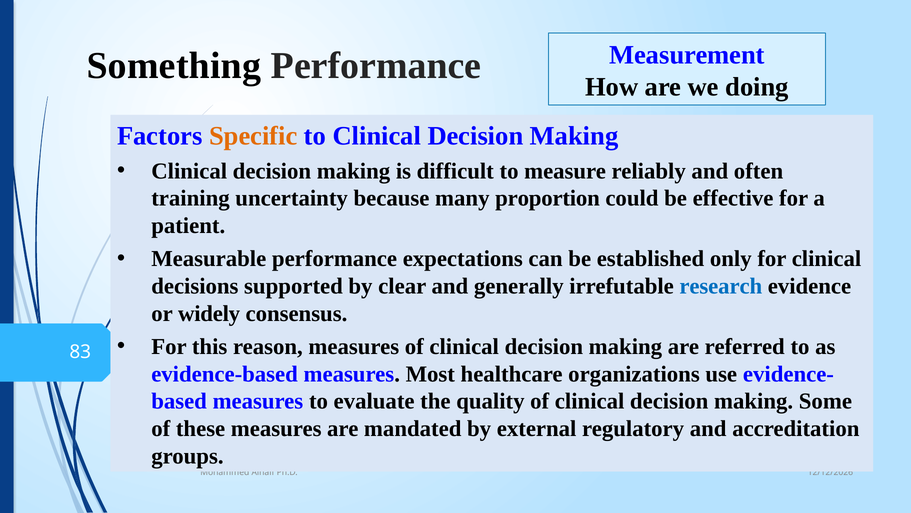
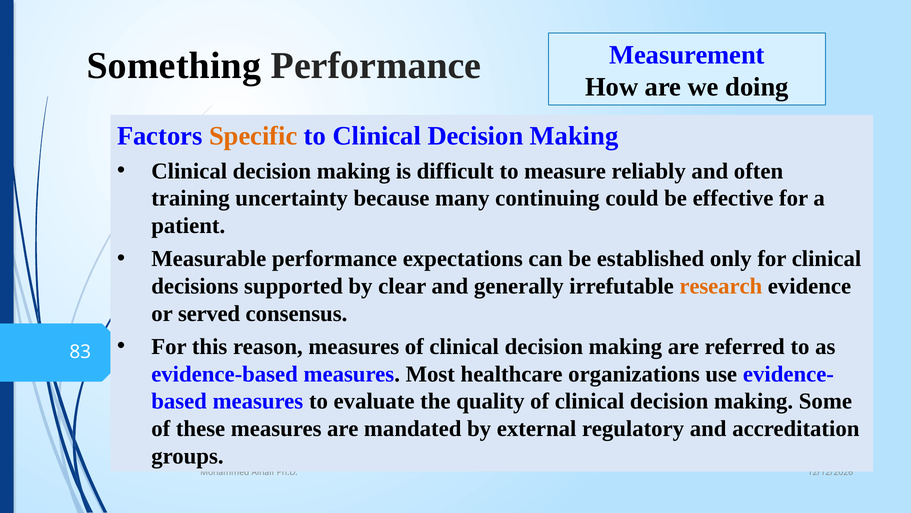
proportion: proportion -> continuing
research colour: blue -> orange
widely: widely -> served
